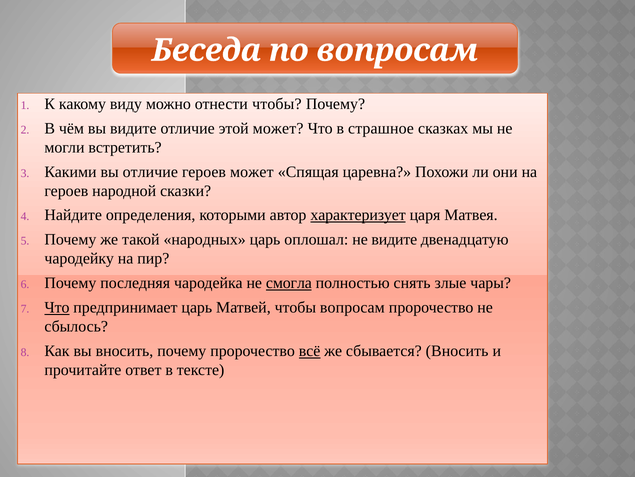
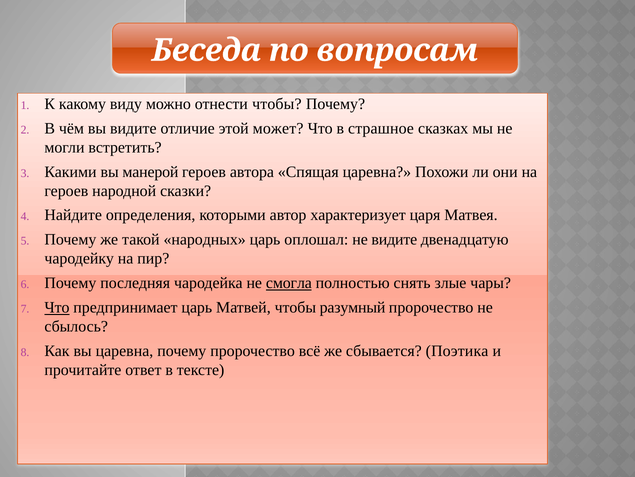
вы отличие: отличие -> манерой
героев может: может -> автора
характеризует underline: present -> none
чтобы вопросам: вопросам -> разумный
вы вносить: вносить -> царевна
всё underline: present -> none
сбывается Вносить: Вносить -> Поэтика
